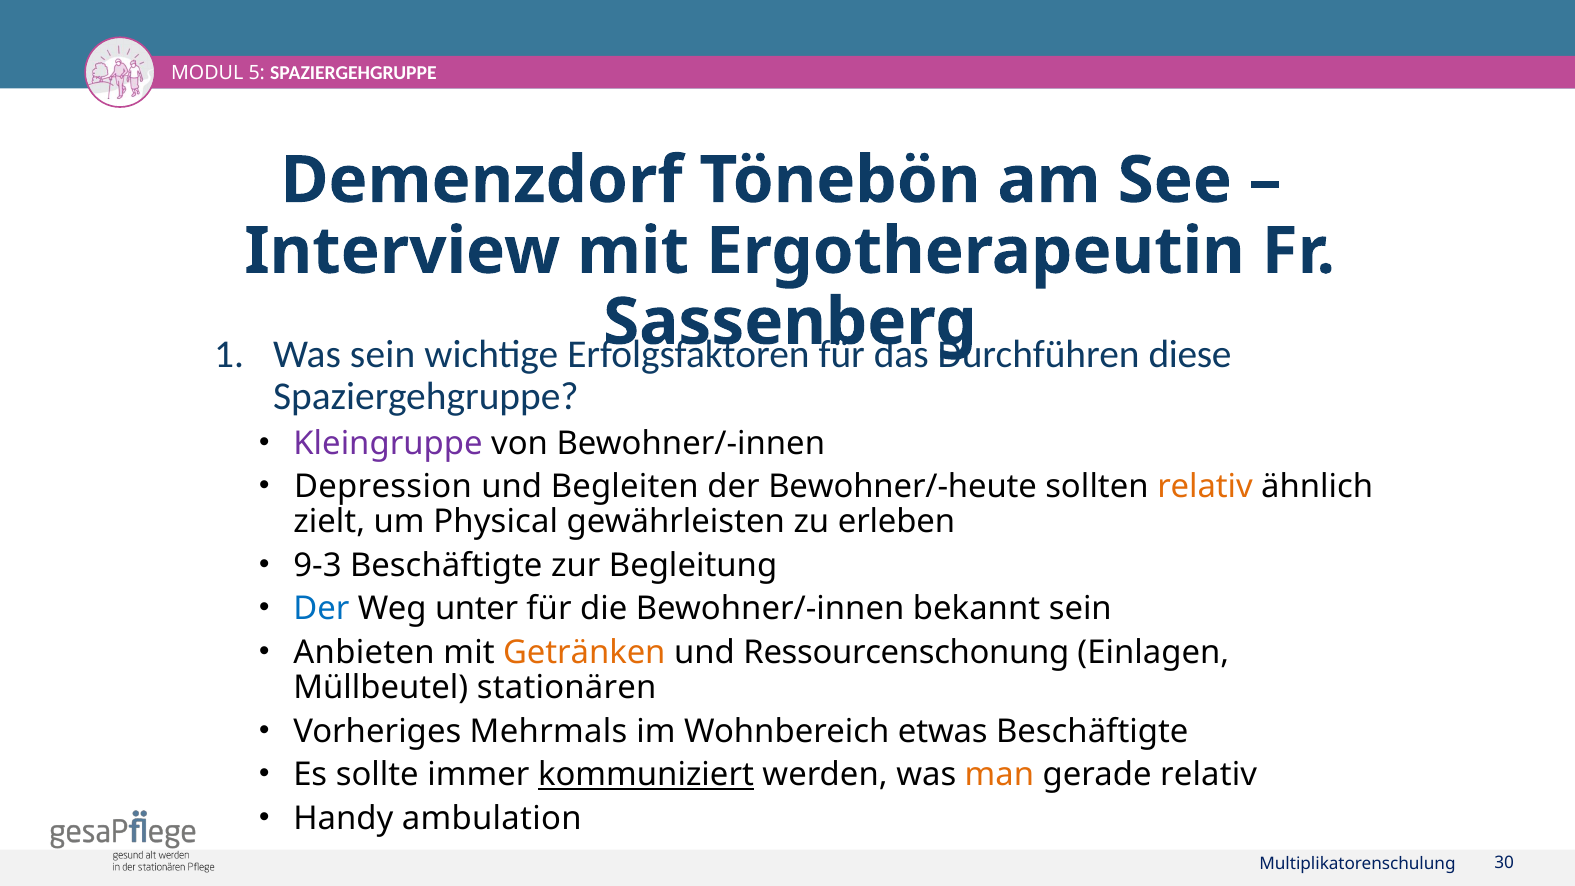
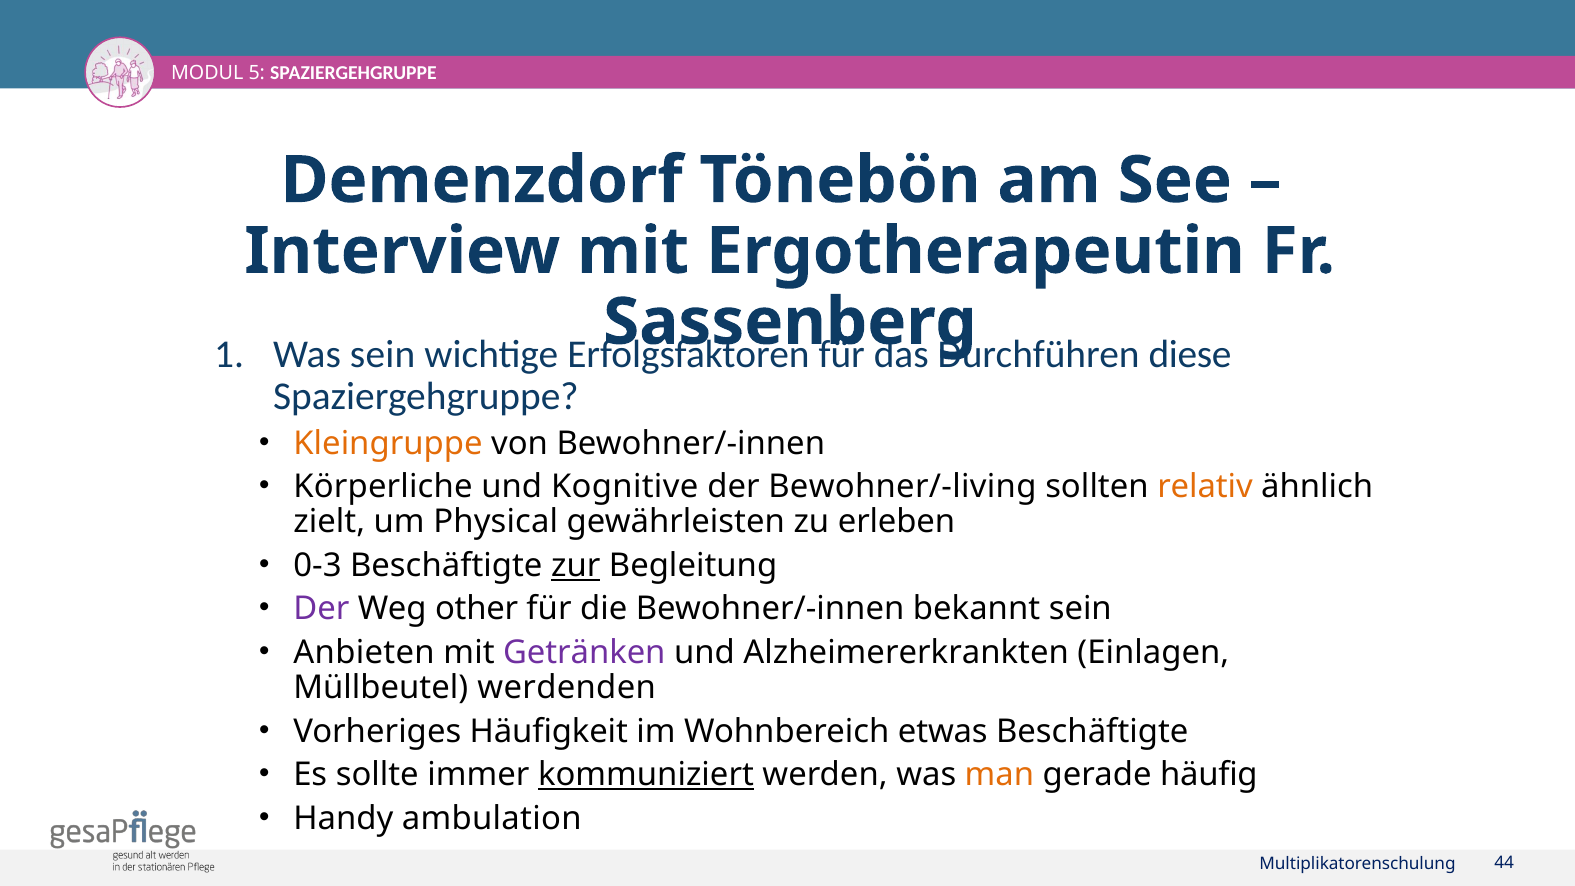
Kleingruppe colour: purple -> orange
Depression: Depression -> Körperliche
Begleiten: Begleiten -> Kognitive
Bewohner/-heute: Bewohner/-heute -> Bewohner/-living
9-3: 9-3 -> 0-3
zur underline: none -> present
Der at (321, 609) colour: blue -> purple
unter: unter -> other
Getränken colour: orange -> purple
Ressourcenschonung: Ressourcenschonung -> Alzheimererkrankten
stationären: stationären -> werdenden
Mehrmals: Mehrmals -> Häufigkeit
gerade relativ: relativ -> häufig
30: 30 -> 44
